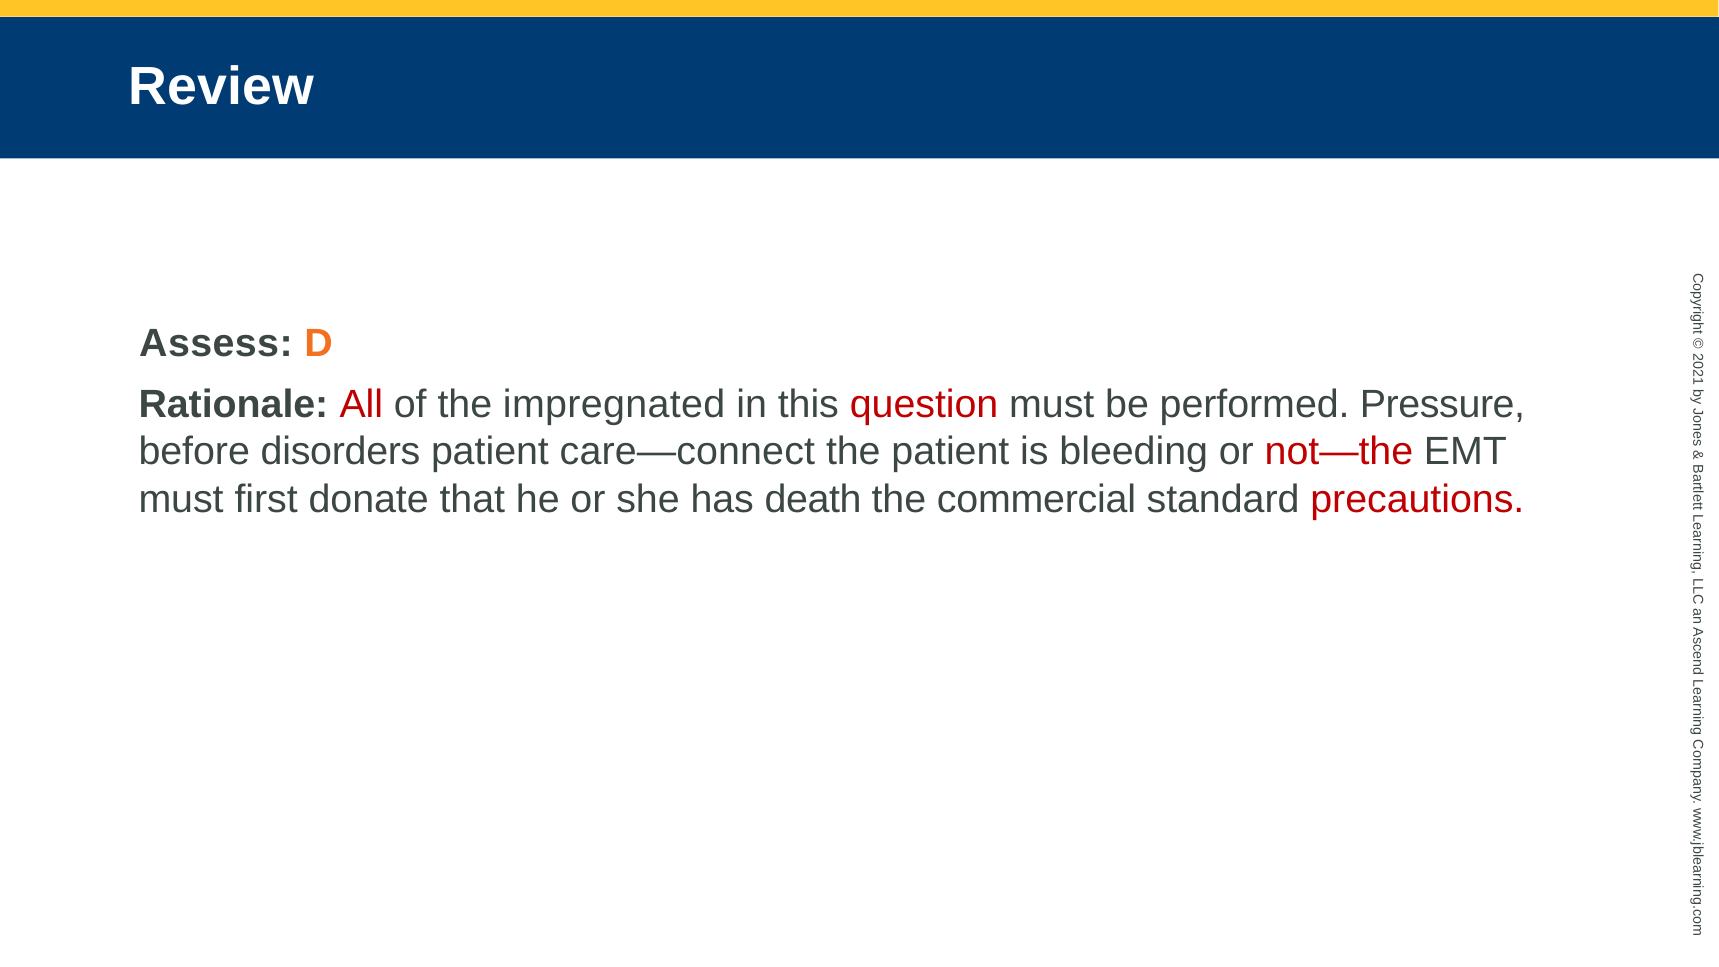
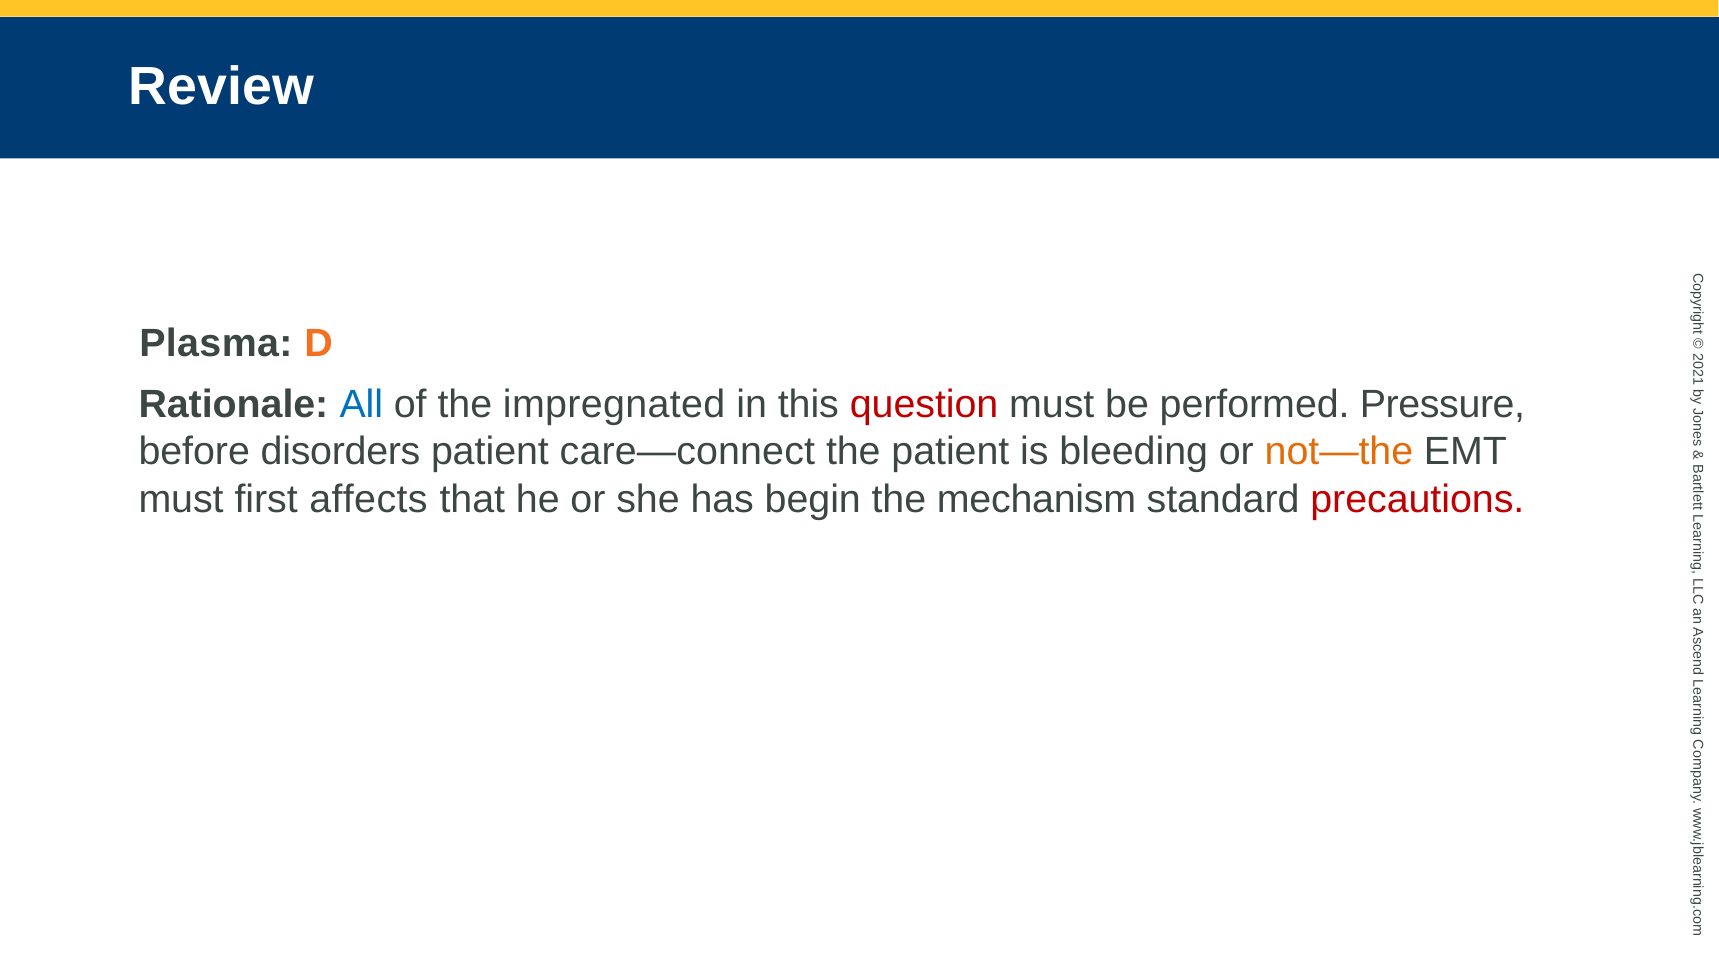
Assess: Assess -> Plasma
All colour: red -> blue
not—the colour: red -> orange
donate: donate -> affects
death: death -> begin
commercial: commercial -> mechanism
